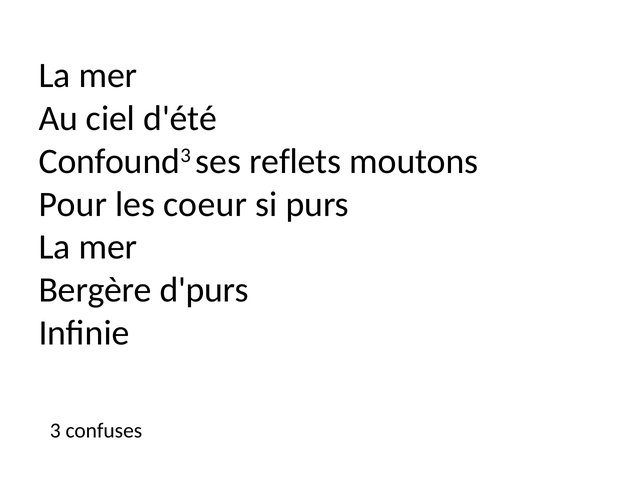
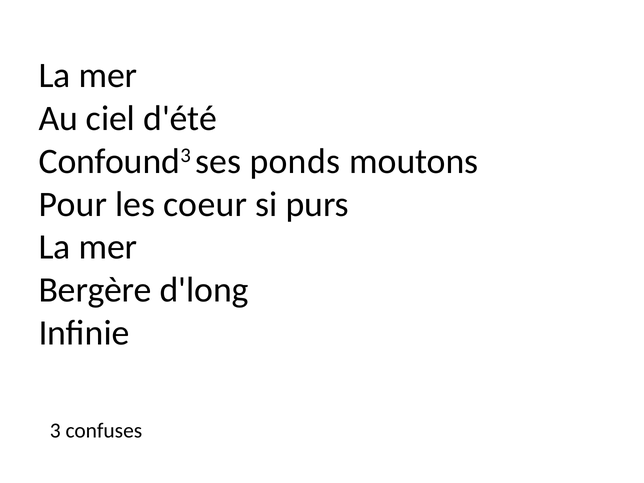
reflets: reflets -> ponds
d'purs: d'purs -> d'long
